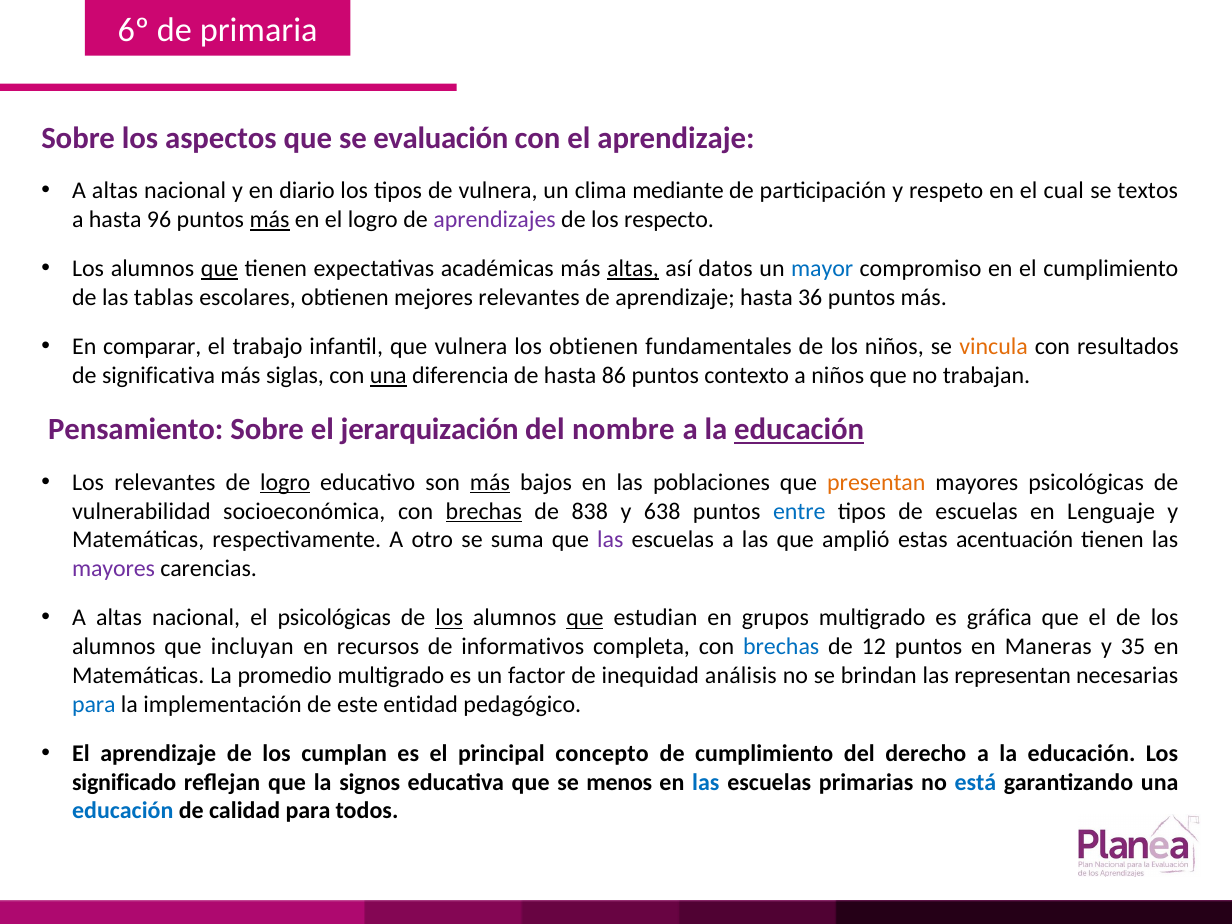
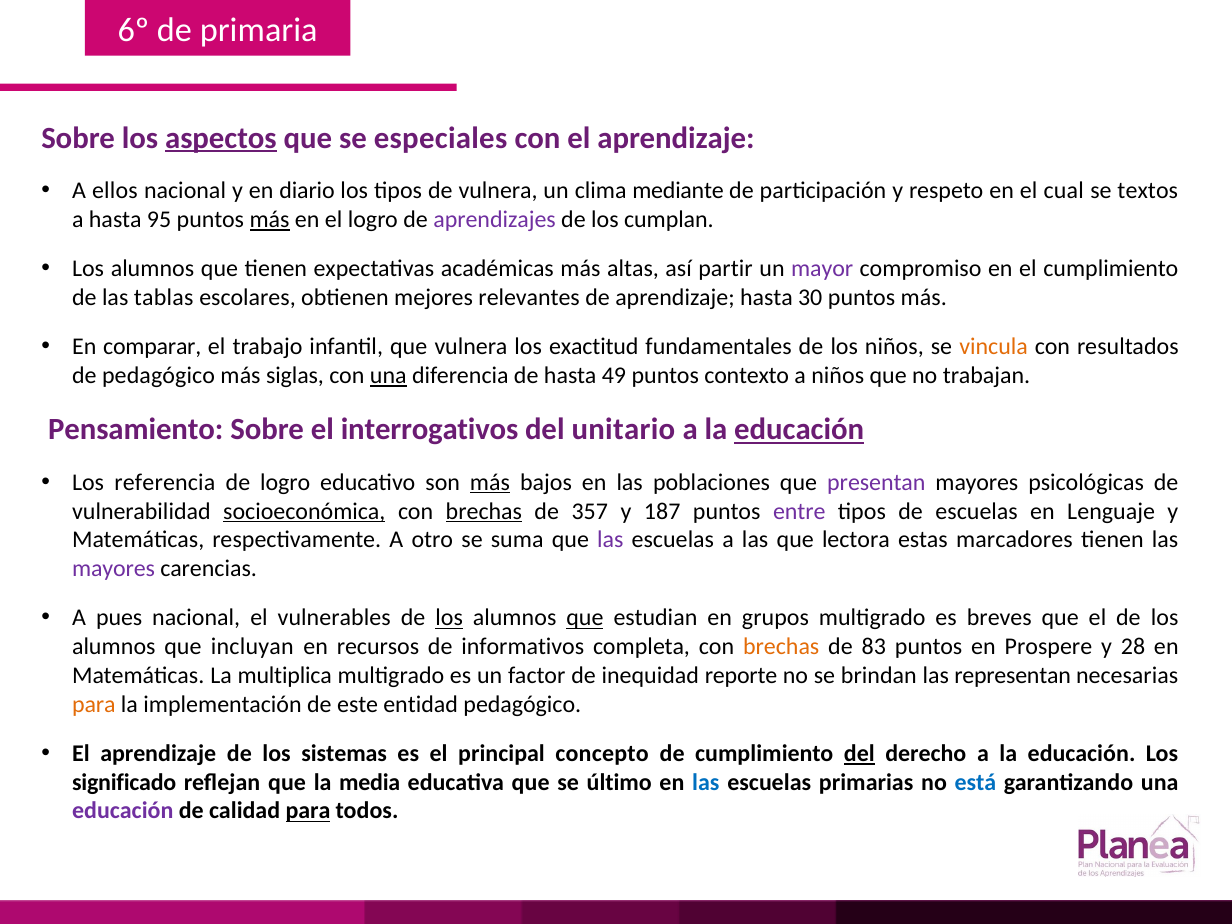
aspectos underline: none -> present
evaluación: evaluación -> especiales
altas at (115, 191): altas -> ellos
96: 96 -> 95
respecto: respecto -> cumplan
que at (220, 269) underline: present -> none
altas at (633, 269) underline: present -> none
datos: datos -> partir
mayor colour: blue -> purple
36: 36 -> 30
los obtienen: obtienen -> exactitud
de significativa: significativa -> pedagógico
86: 86 -> 49
jerarquización: jerarquización -> interrogativos
nombre: nombre -> unitario
Los relevantes: relevantes -> referencia
logro at (285, 482) underline: present -> none
presentan colour: orange -> purple
socioeconómica underline: none -> present
838: 838 -> 357
638: 638 -> 187
entre colour: blue -> purple
amplió: amplió -> lectora
acentuación: acentuación -> marcadores
altas at (119, 618): altas -> pues
el psicológicas: psicológicas -> vulnerables
gráfica: gráfica -> breves
brechas at (781, 647) colour: blue -> orange
12: 12 -> 83
Maneras: Maneras -> Prospere
35: 35 -> 28
promedio: promedio -> multiplica
análisis: análisis -> reporte
para at (94, 704) colour: blue -> orange
cumplan: cumplan -> sistemas
del at (859, 754) underline: none -> present
signos: signos -> media
menos: menos -> último
educación at (123, 811) colour: blue -> purple
para at (308, 811) underline: none -> present
